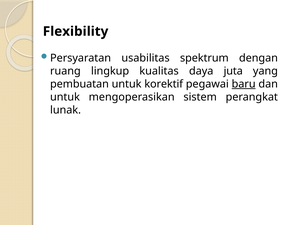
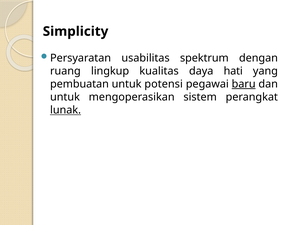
Flexibility: Flexibility -> Simplicity
juta: juta -> hati
korektif: korektif -> potensi
lunak underline: none -> present
